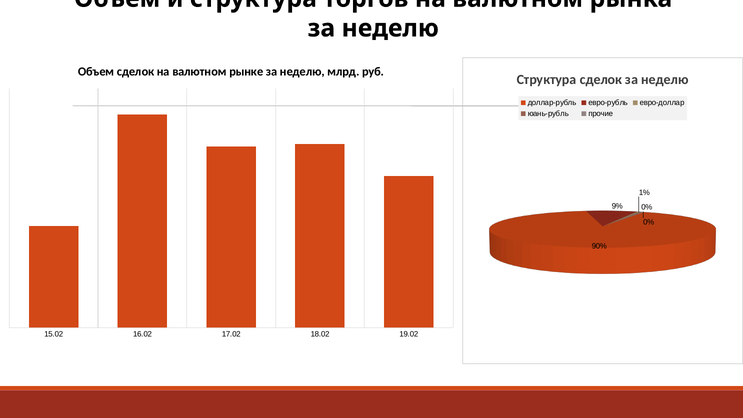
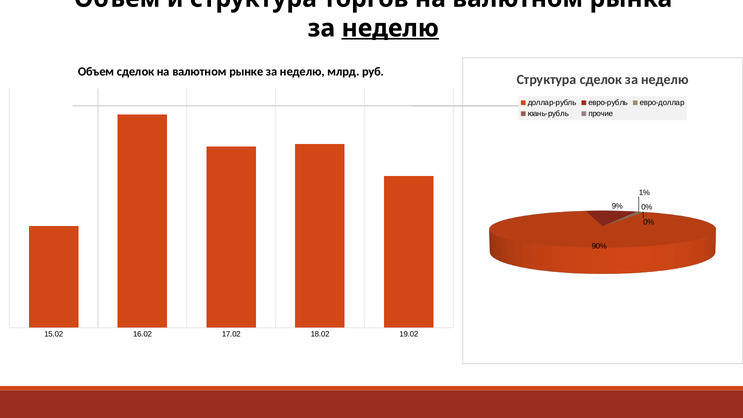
неделю at (390, 28) underline: none -> present
